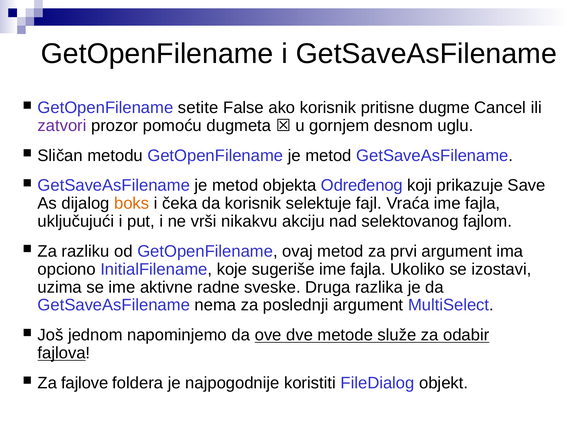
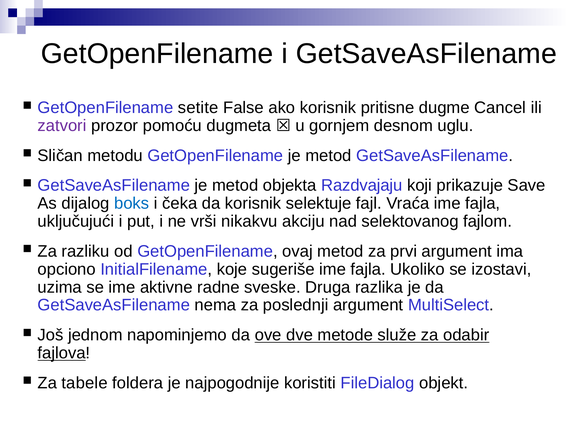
Određenog: Određenog -> Razdvajaju
boks colour: orange -> blue
fajlove: fajlove -> tabele
